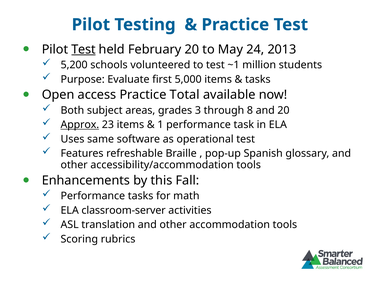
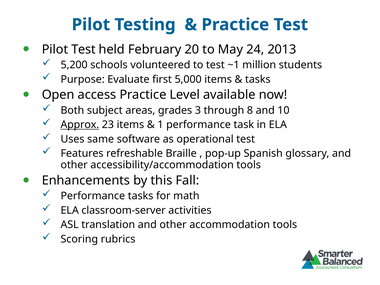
Test at (84, 49) underline: present -> none
Total: Total -> Level
and 20: 20 -> 10
